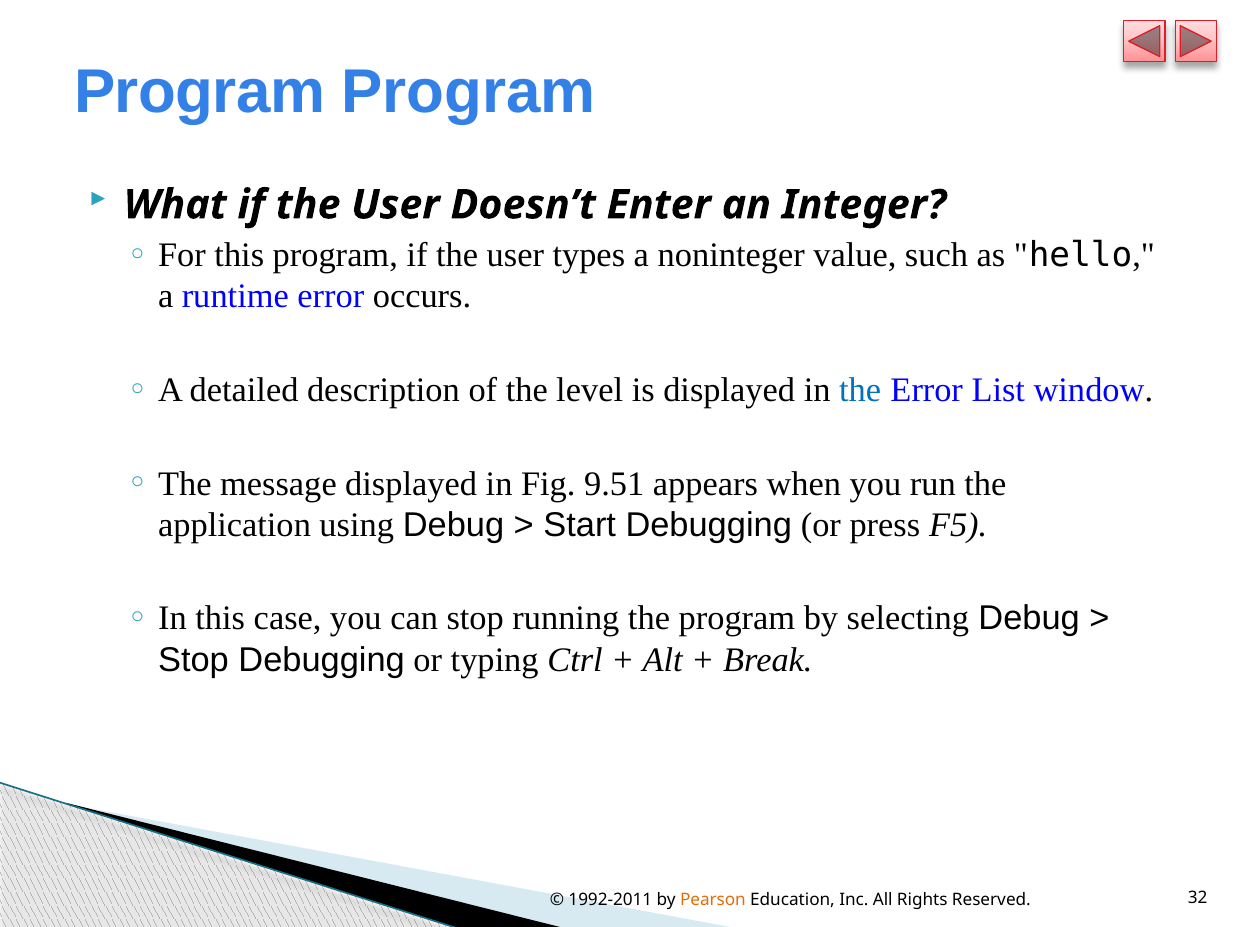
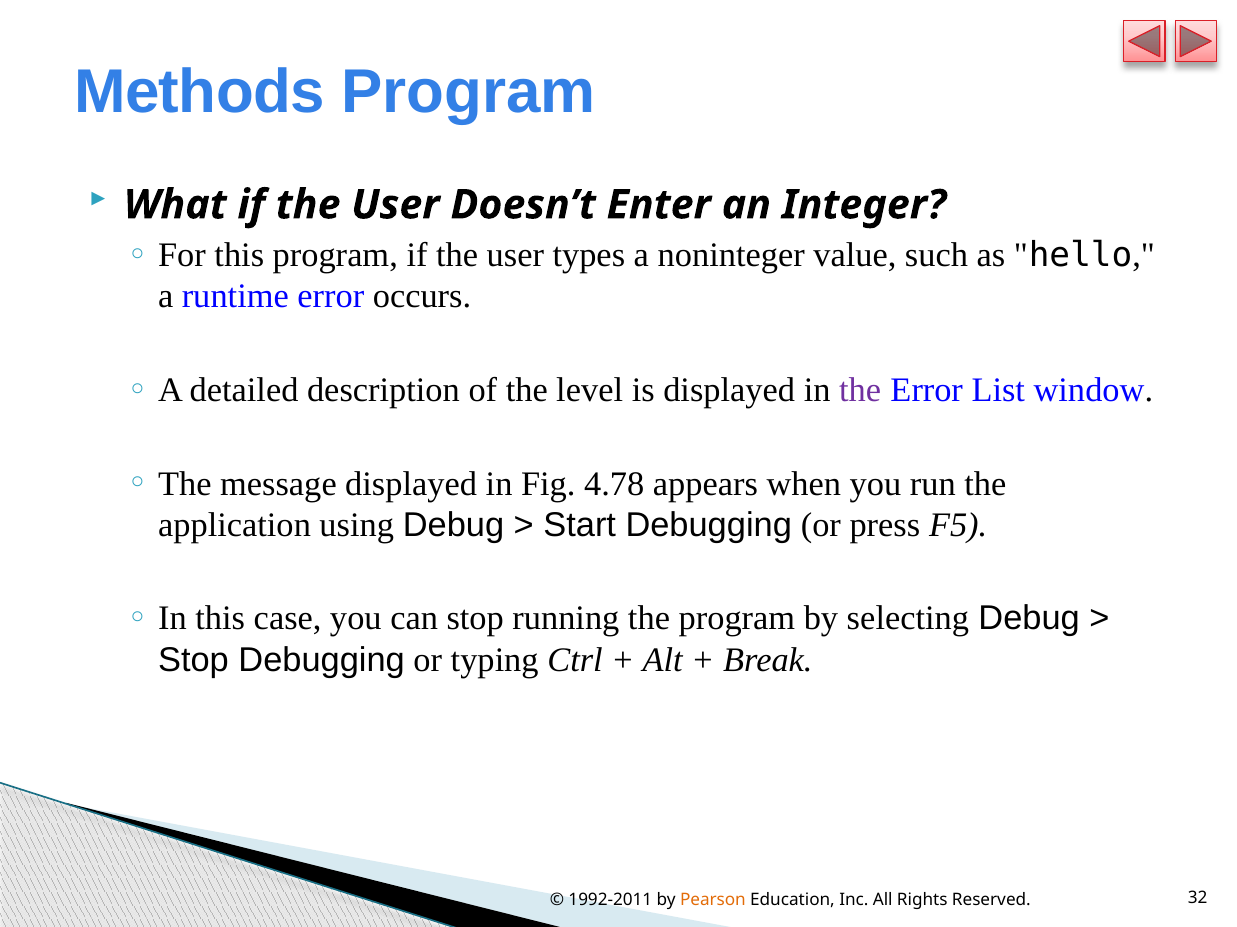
Program at (200, 92): Program -> Methods
the at (860, 390) colour: blue -> purple
9.51: 9.51 -> 4.78
